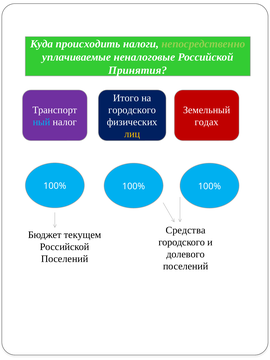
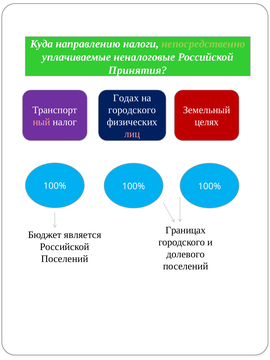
происходить: происходить -> направлению
Итого: Итого -> Годах
ный colour: light blue -> pink
годах: годах -> целях
лиц colour: yellow -> pink
Средства: Средства -> Границах
текущем: текущем -> является
